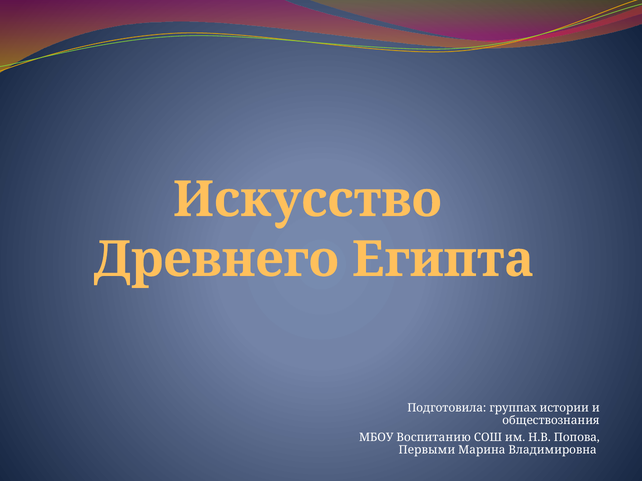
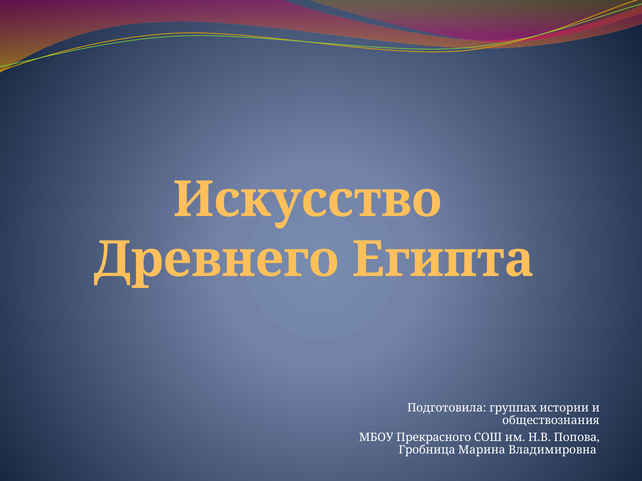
Воспитанию: Воспитанию -> Прекрасного
Первыми: Первыми -> Гробница
